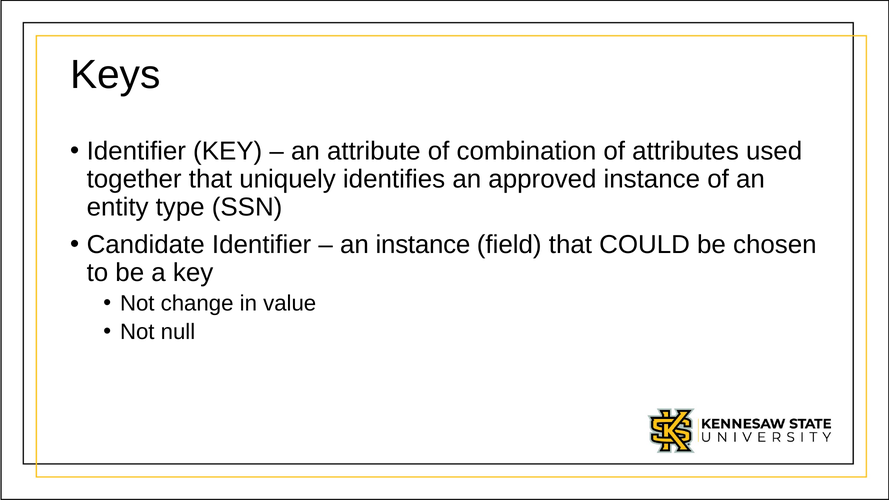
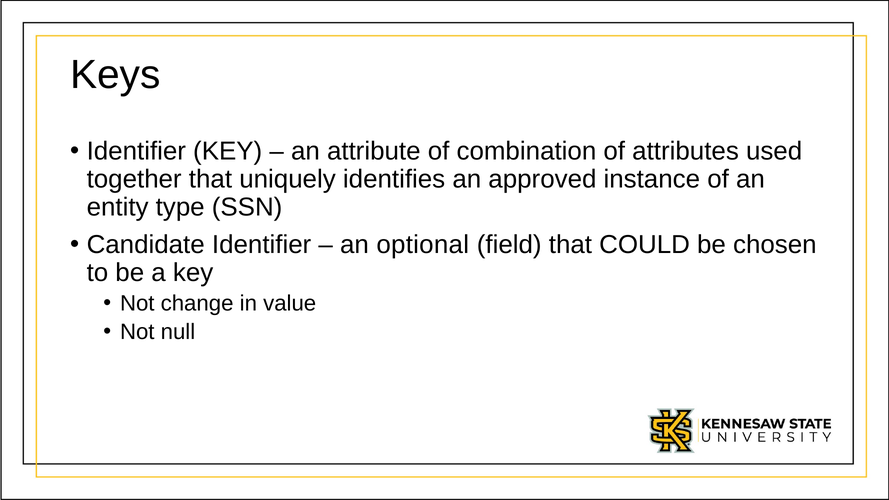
an instance: instance -> optional
